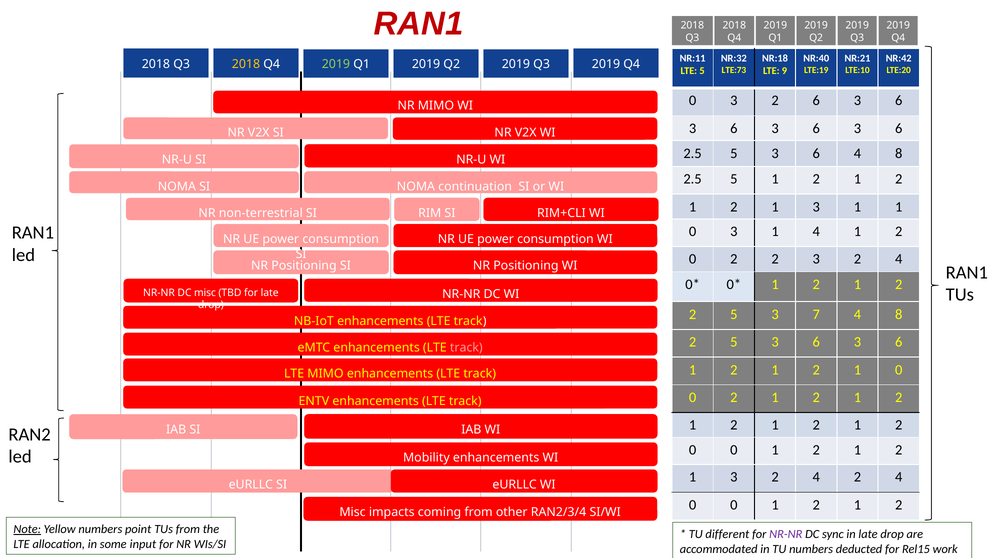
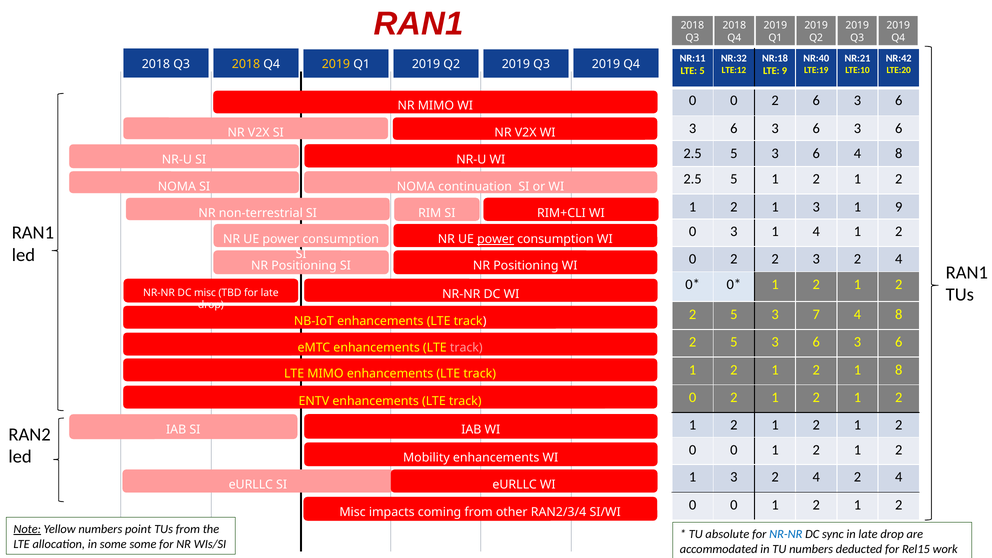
2019 at (336, 64) colour: light green -> yellow
LTE:73: LTE:73 -> LTE:12
3 at (734, 101): 3 -> 0
1 1: 1 -> 9
power at (496, 239) underline: none -> present
2 1 0: 0 -> 8
different: different -> absolute
NR-NR at (786, 534) colour: purple -> blue
some input: input -> some
